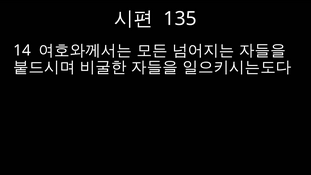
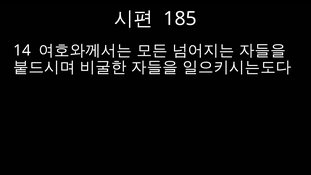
135: 135 -> 185
